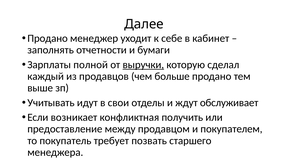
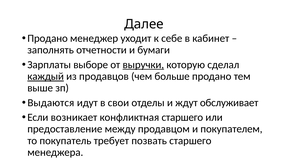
полной: полной -> выборе
каждый underline: none -> present
Учитывать: Учитывать -> Выдаются
конфликтная получить: получить -> старшего
